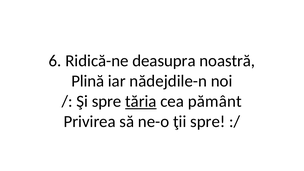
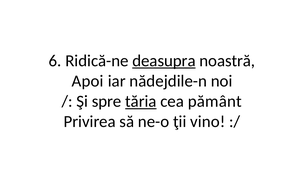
deasupra underline: none -> present
Plină: Plină -> Apoi
ţii spre: spre -> vino
